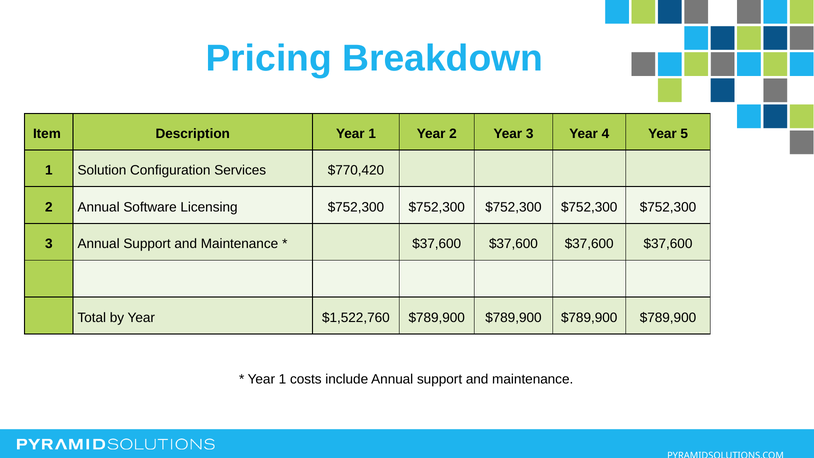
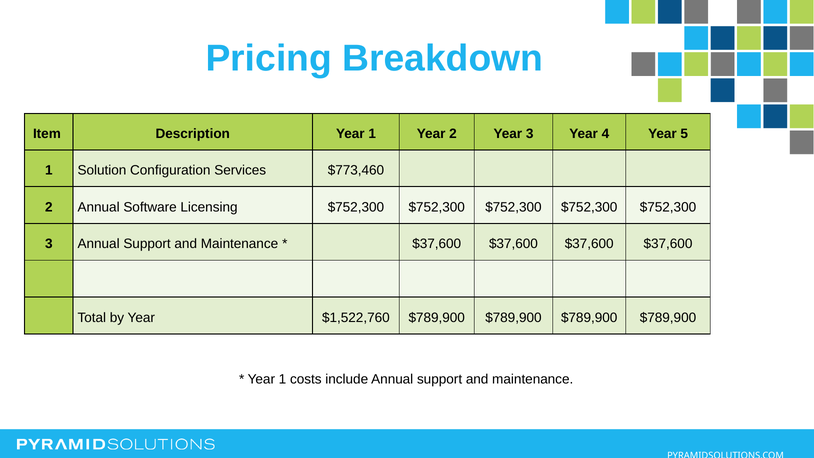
$770,420: $770,420 -> $773,460
